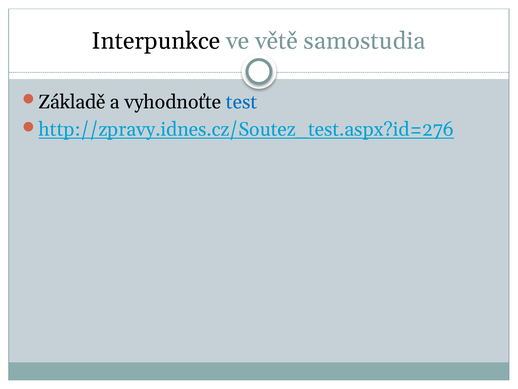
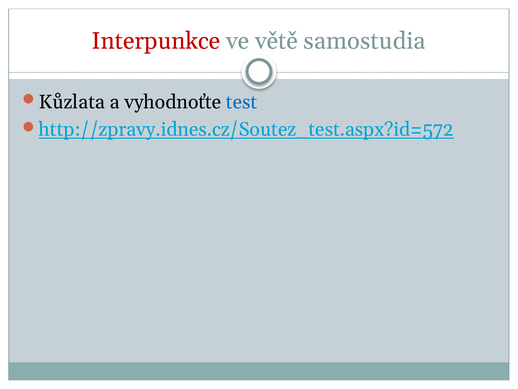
Interpunkce colour: black -> red
Základě: Základě -> Kůzlata
http://zpravy.idnes.cz/Soutez_test.aspx?id=276: http://zpravy.idnes.cz/Soutez_test.aspx?id=276 -> http://zpravy.idnes.cz/Soutez_test.aspx?id=572
